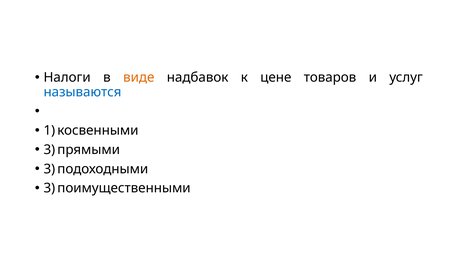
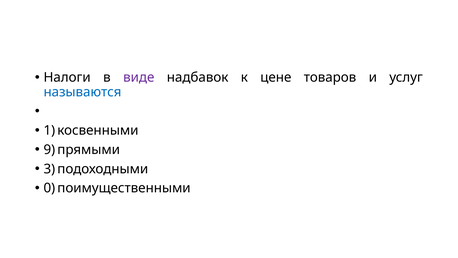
виде colour: orange -> purple
3 at (49, 149): 3 -> 9
3 at (49, 188): 3 -> 0
